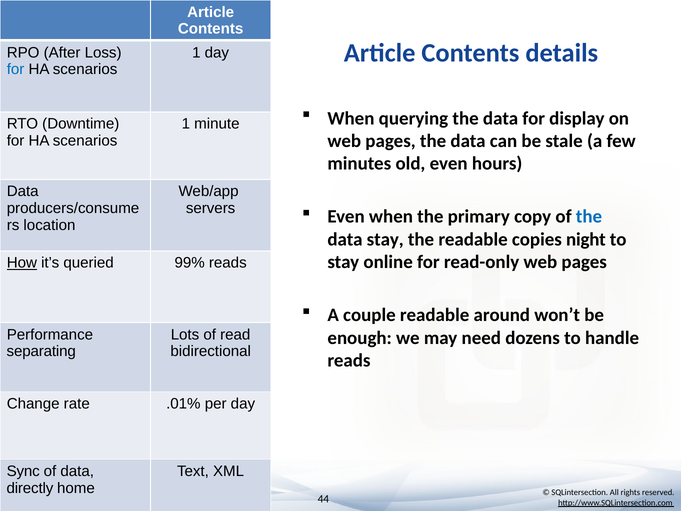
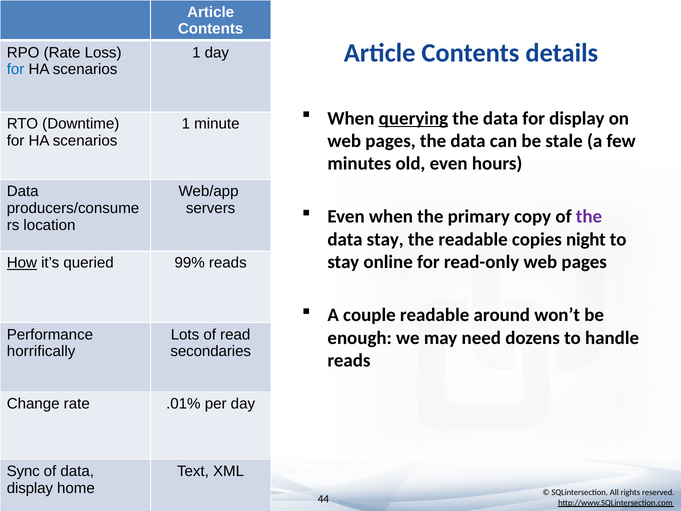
RPO After: After -> Rate
querying underline: none -> present
the at (589, 217) colour: blue -> purple
separating: separating -> horrifically
bidirectional: bidirectional -> secondaries
directly at (30, 488): directly -> display
